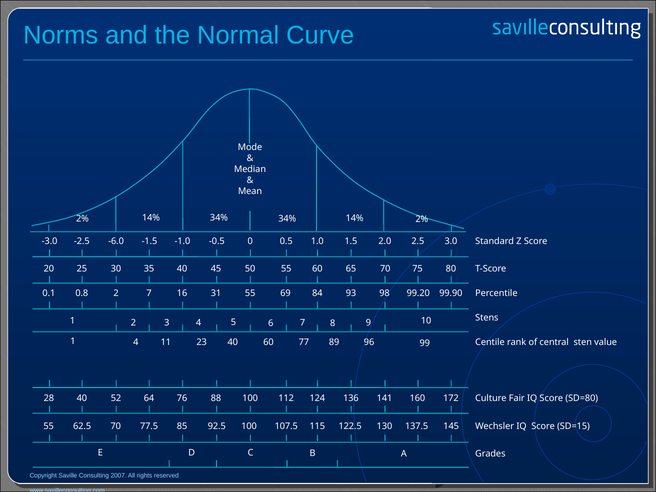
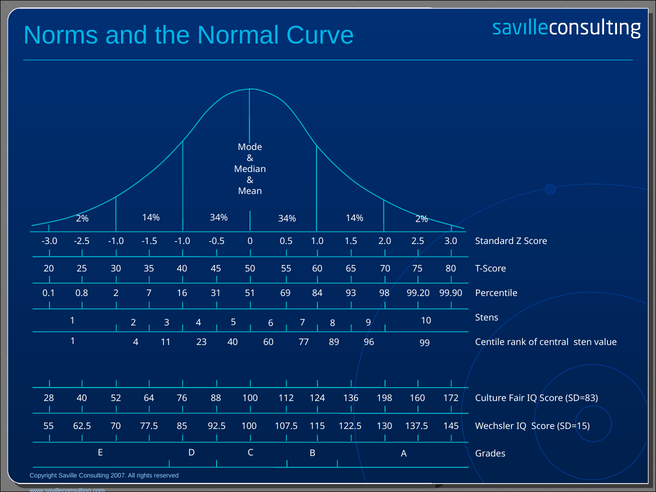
-2.5 -6.0: -6.0 -> -1.0
16 55: 55 -> 51
141: 141 -> 198
SD=80: SD=80 -> SD=83
